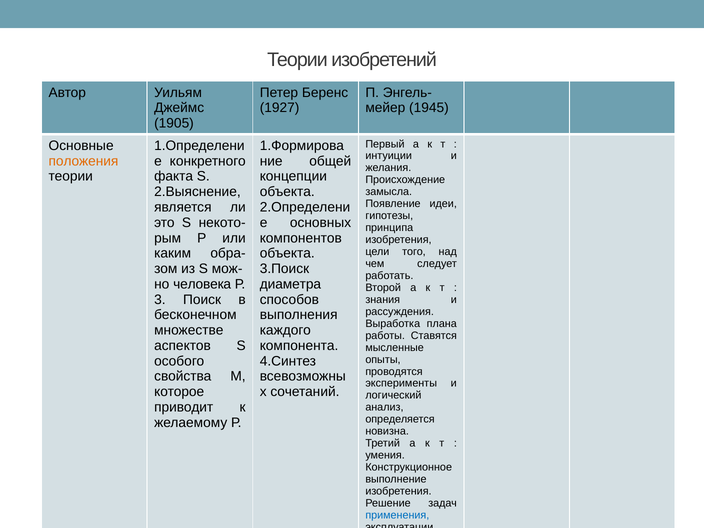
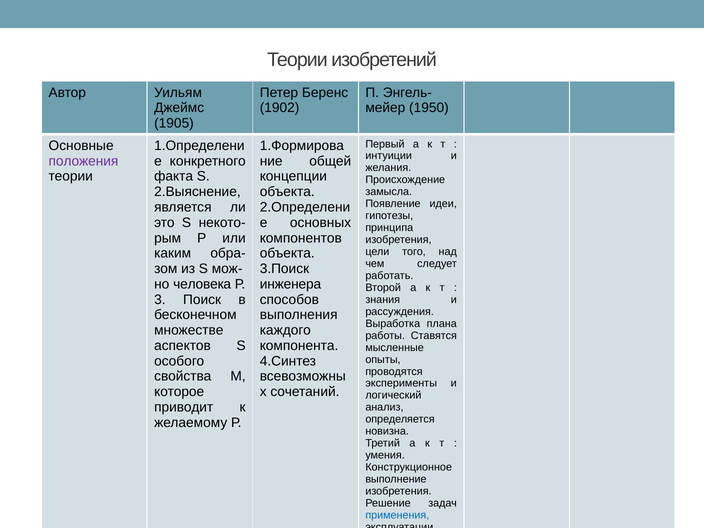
1927: 1927 -> 1902
1945: 1945 -> 1950
положения colour: orange -> purple
диаметра: диаметра -> инженера
